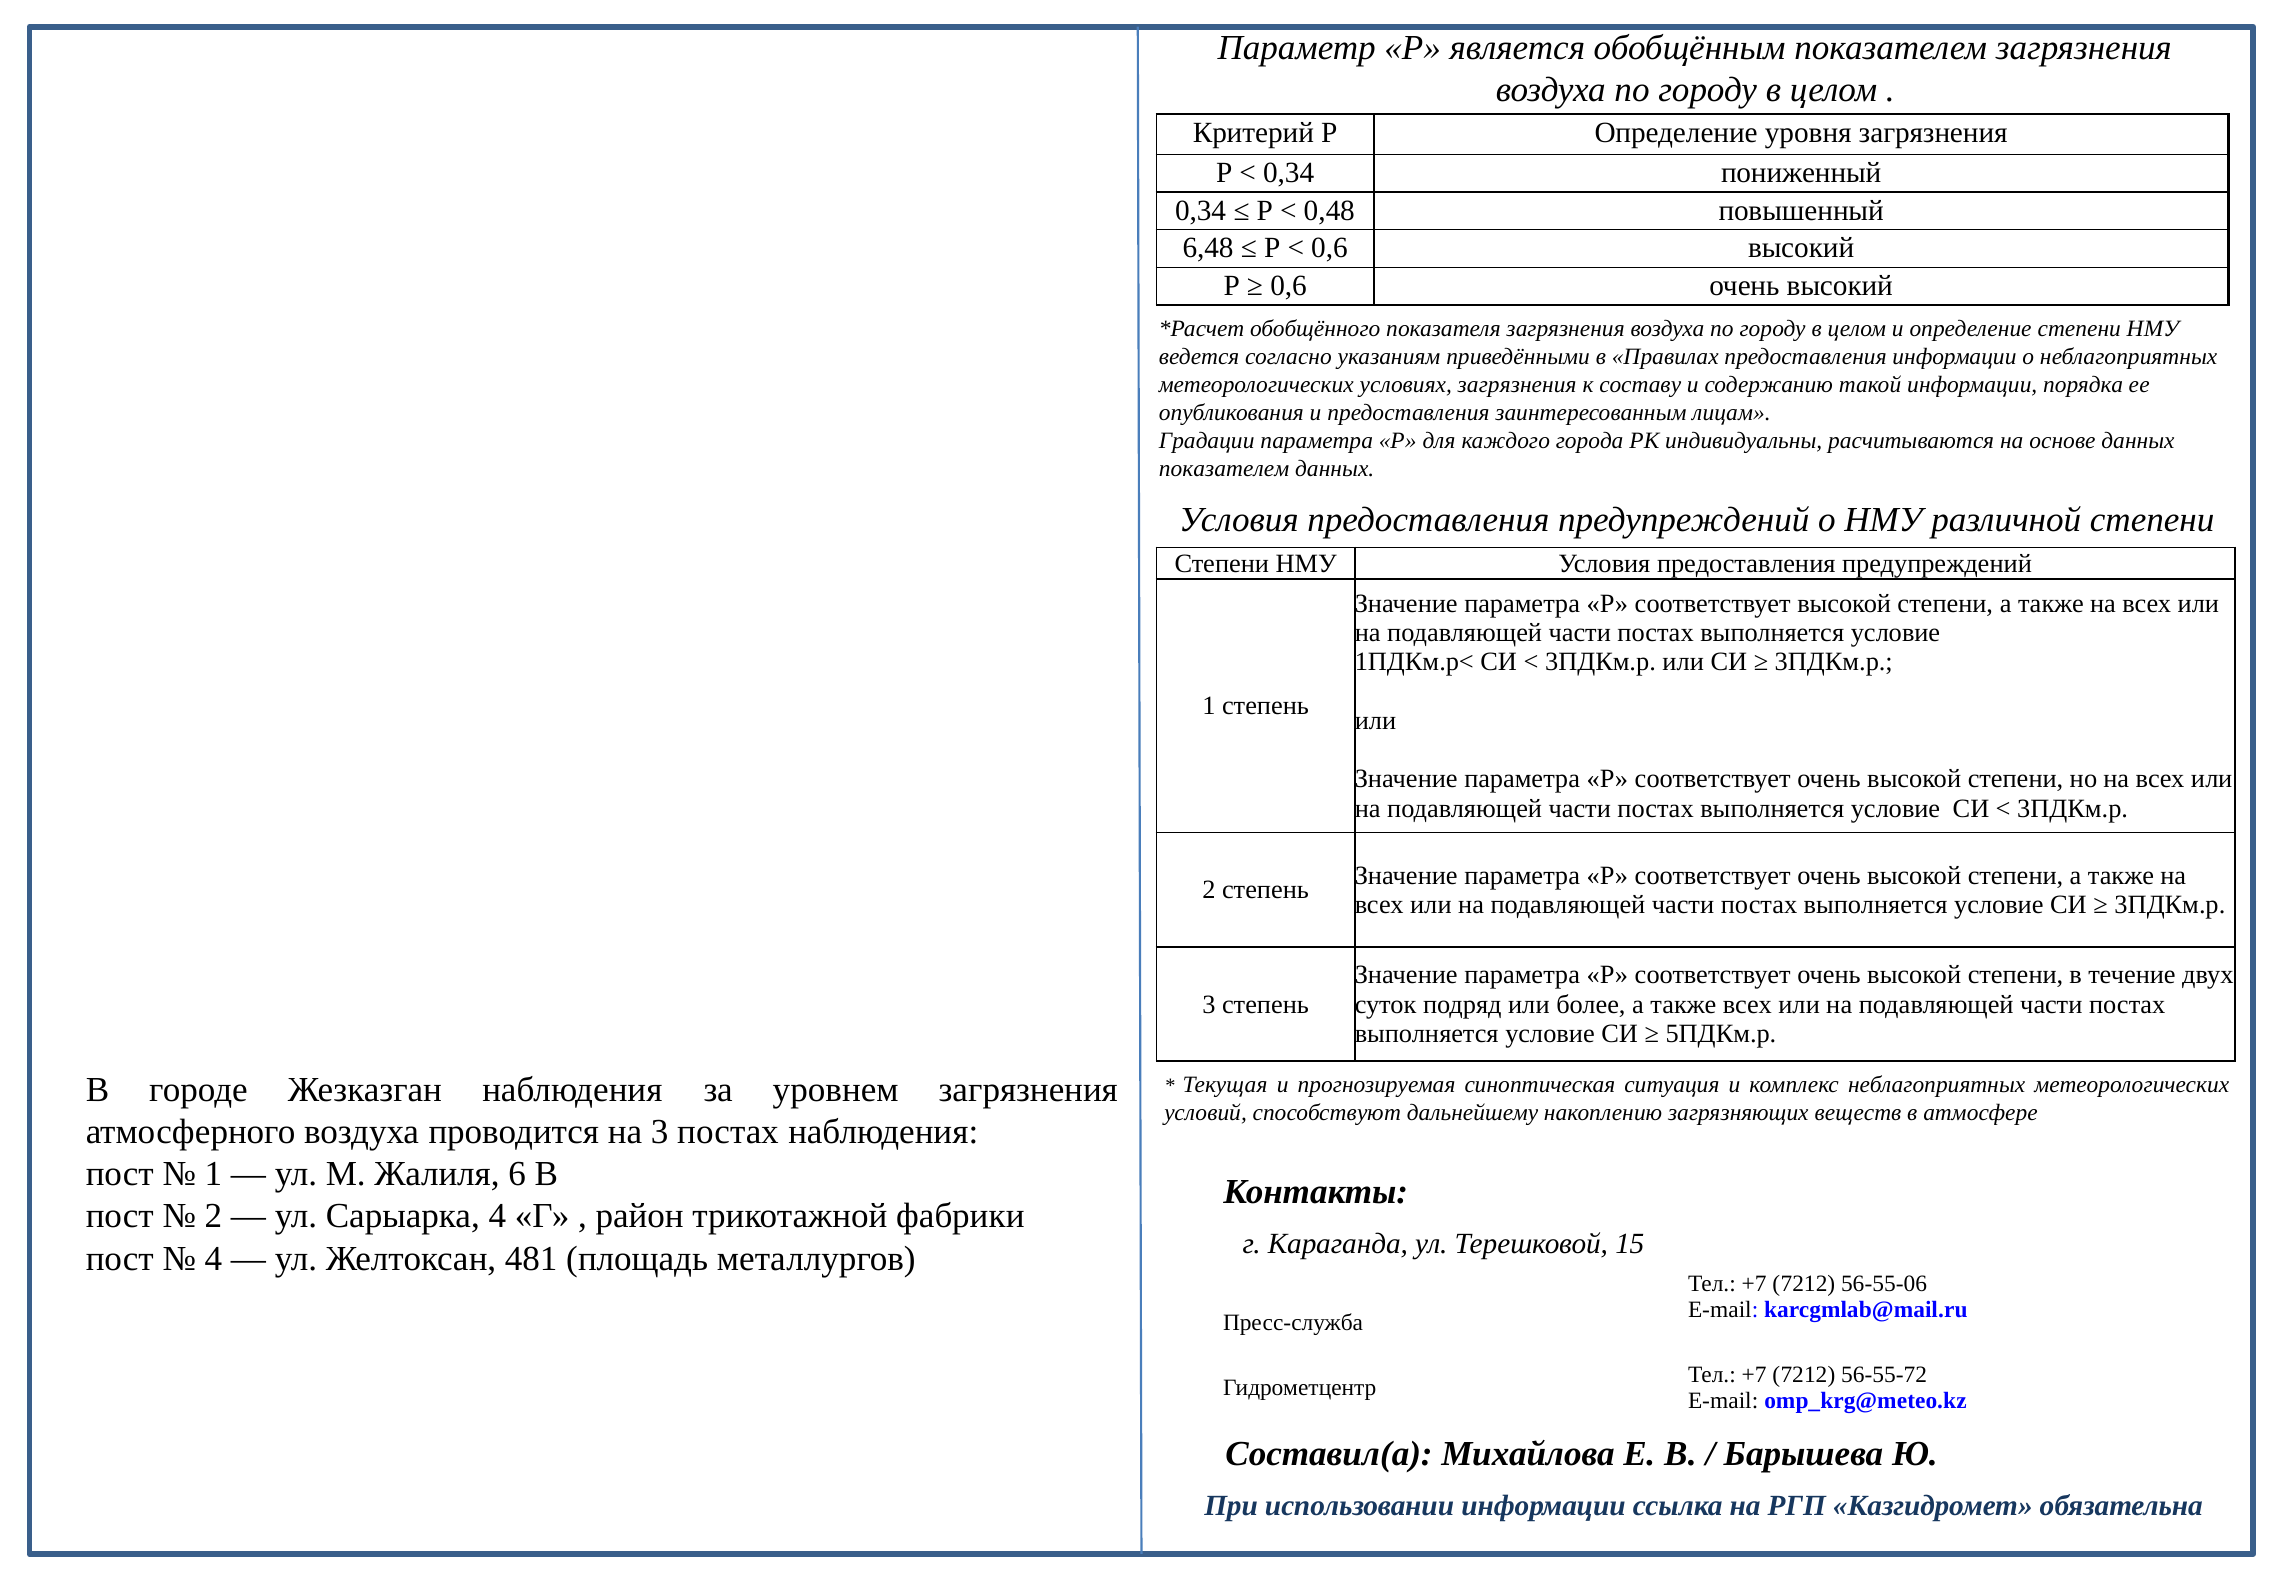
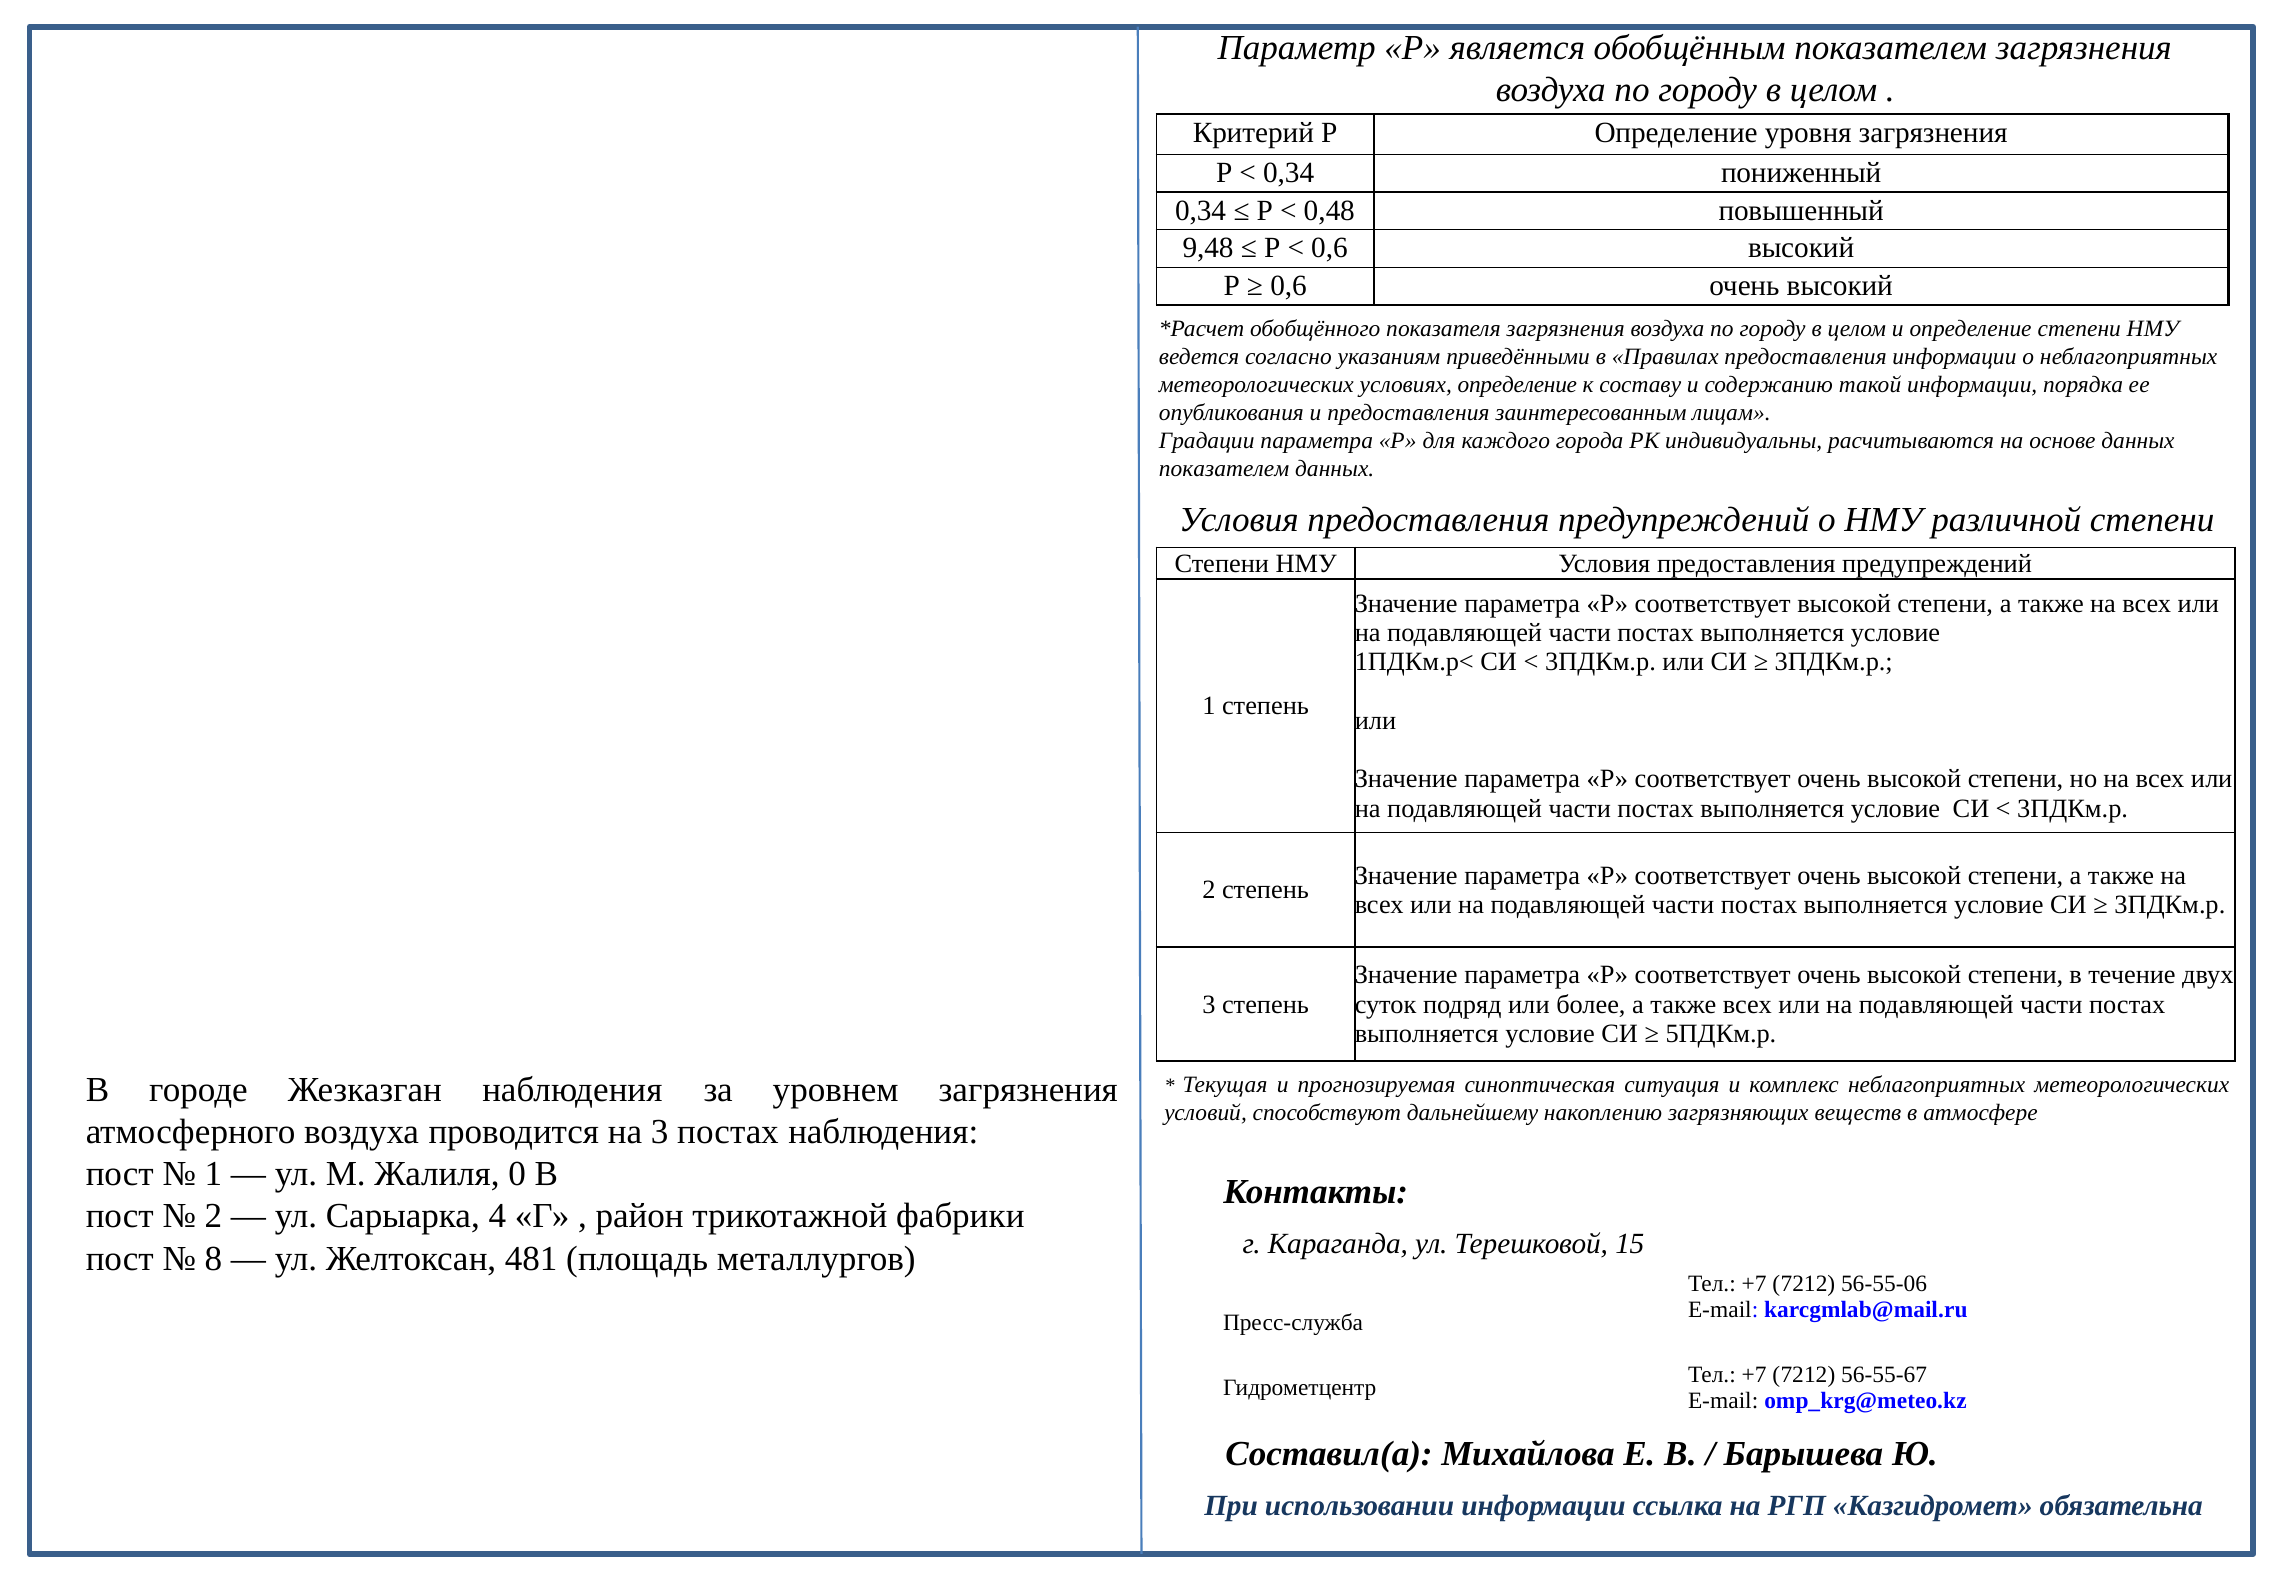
6,48: 6,48 -> 9,48
условиях загрязнения: загрязнения -> определение
6: 6 -> 0
4 at (213, 1258): 4 -> 8
56-55-72: 56-55-72 -> 56-55-67
